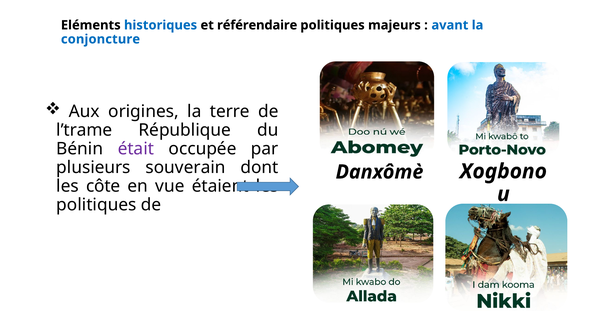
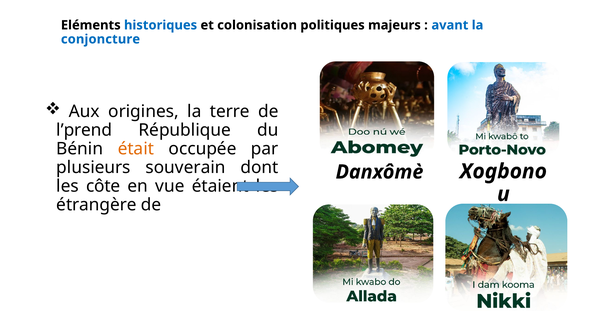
référendaire: référendaire -> colonisation
l’trame: l’trame -> l’prend
était colour: purple -> orange
politiques at (96, 204): politiques -> étrangère
